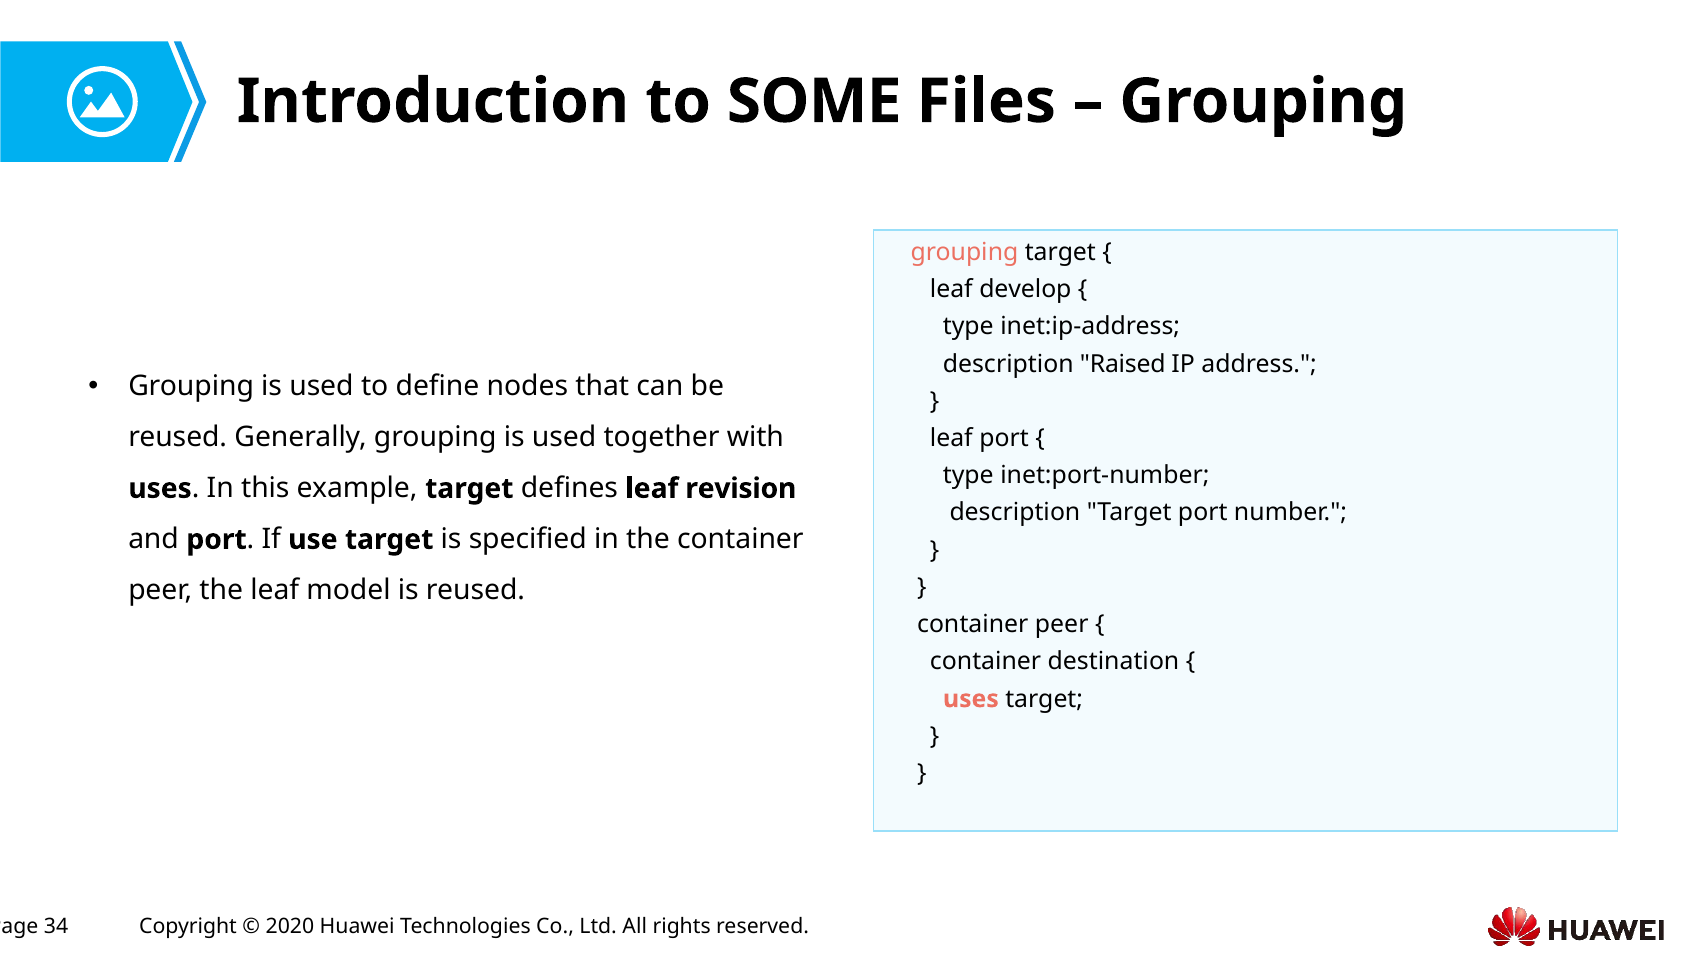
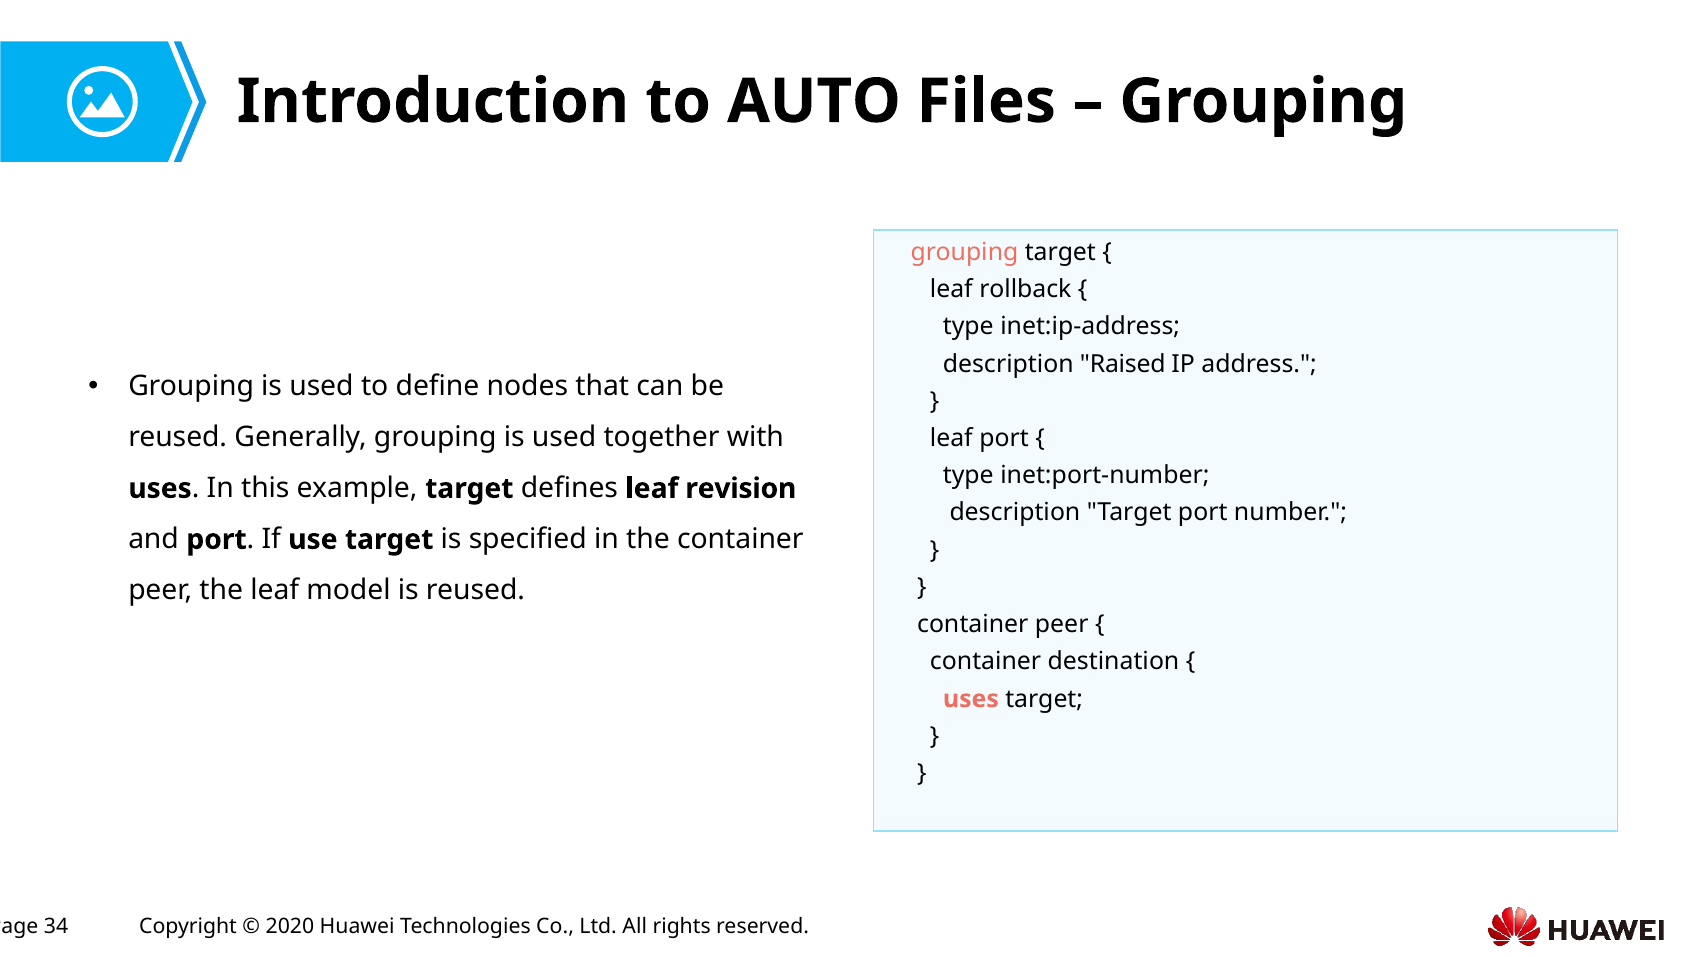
SOME: SOME -> AUTO
develop: develop -> rollback
